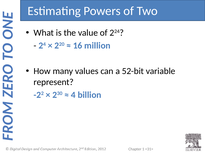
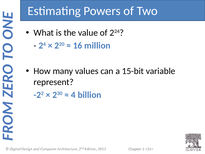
52-bit: 52-bit -> 15-bit
